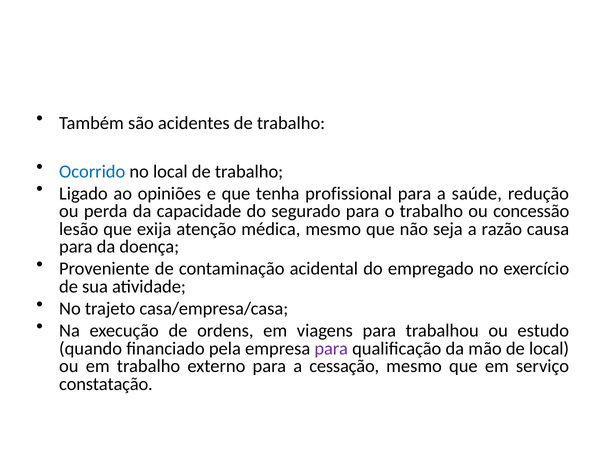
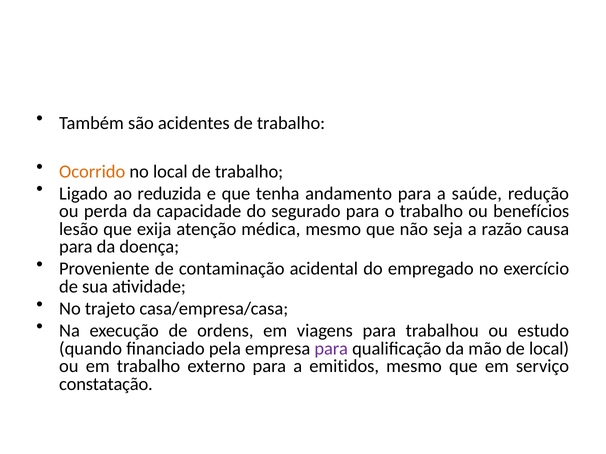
Ocorrido colour: blue -> orange
opiniões: opiniões -> reduzida
profissional: profissional -> andamento
concessão: concessão -> benefícios
cessação: cessação -> emitidos
